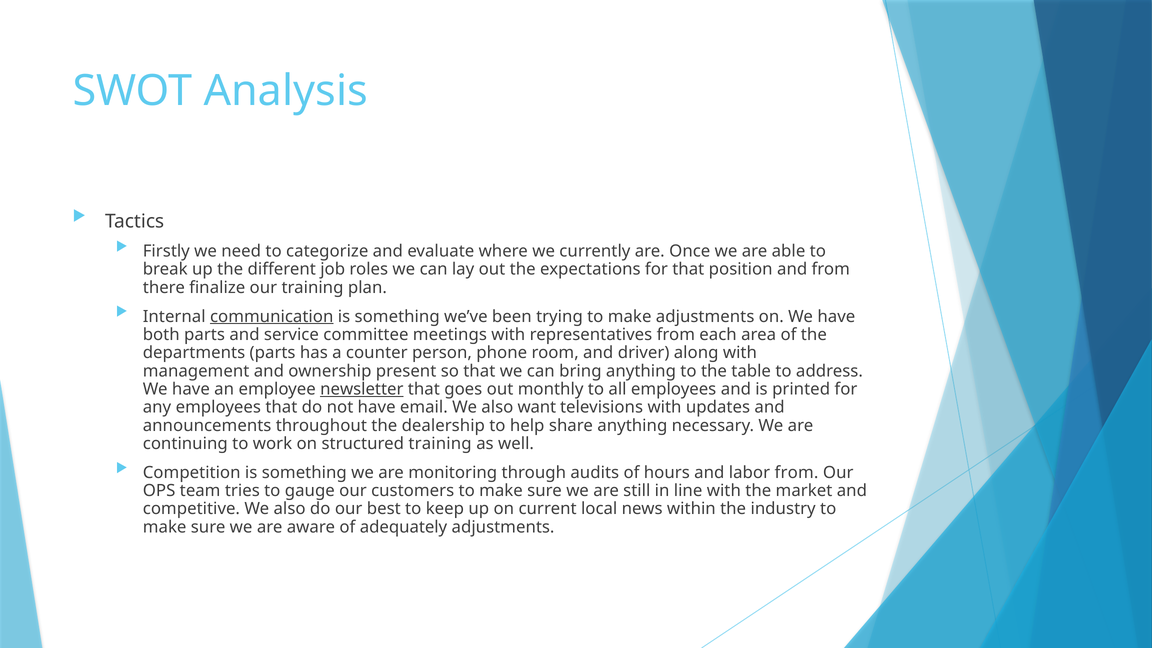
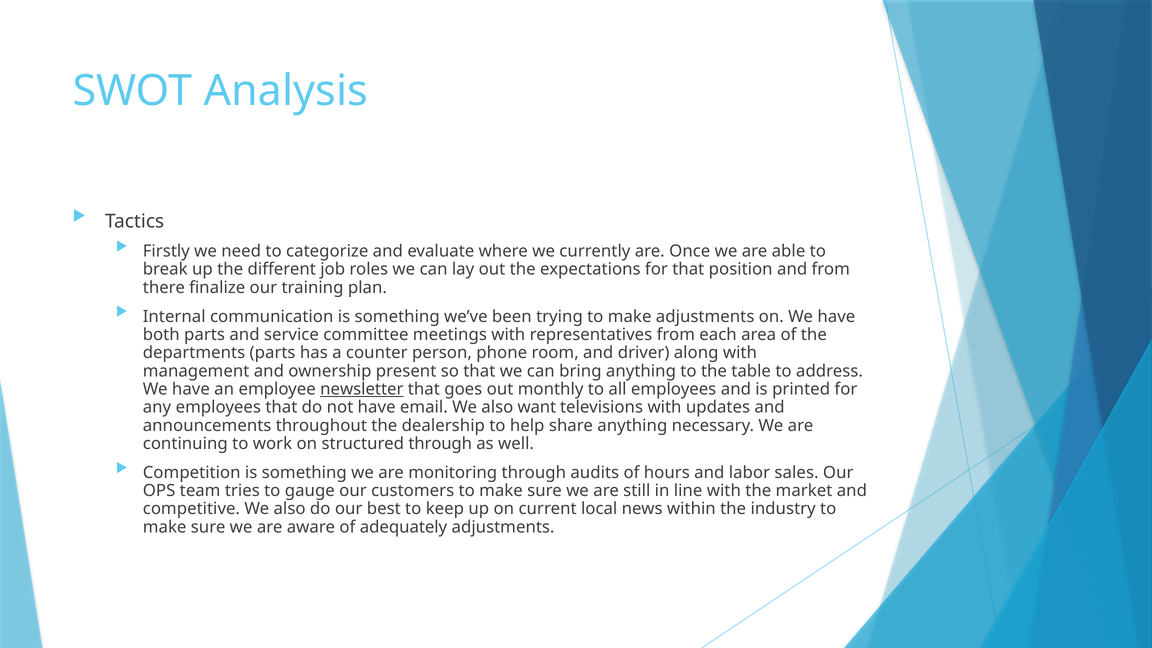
communication underline: present -> none
structured training: training -> through
labor from: from -> sales
